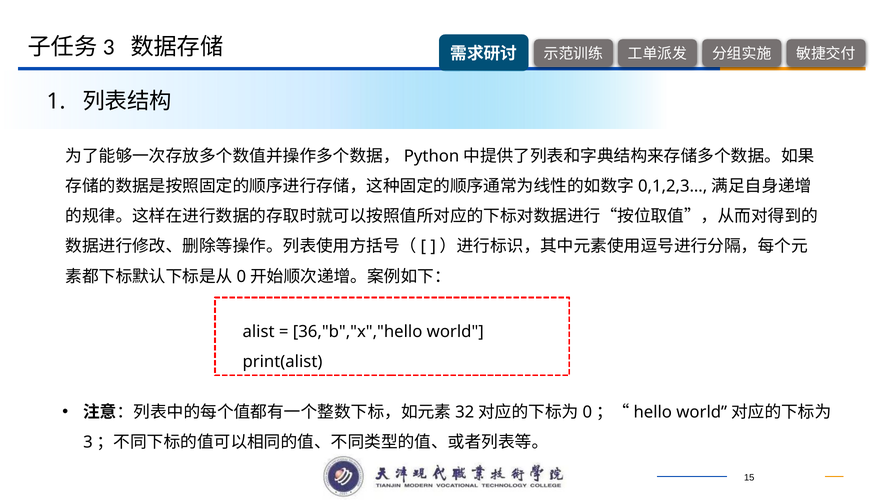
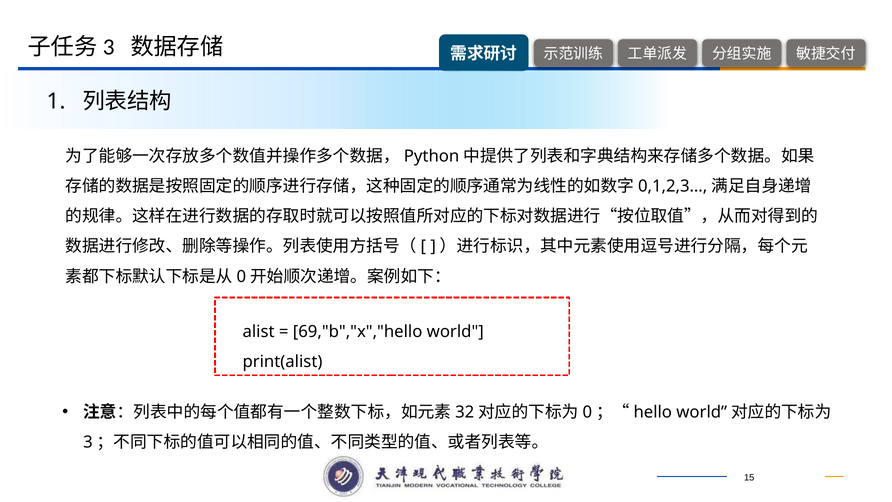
36,"b","x","hello: 36,"b","x","hello -> 69,"b","x","hello
